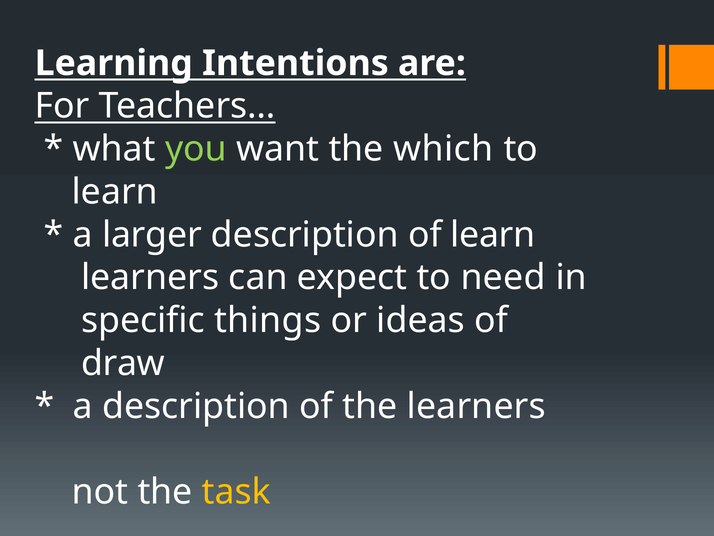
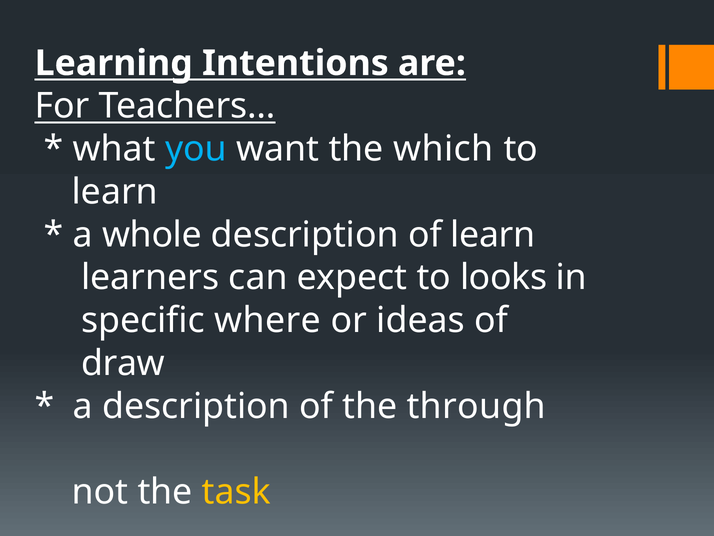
you colour: light green -> light blue
larger: larger -> whole
need: need -> looks
things: things -> where
the learners: learners -> through
